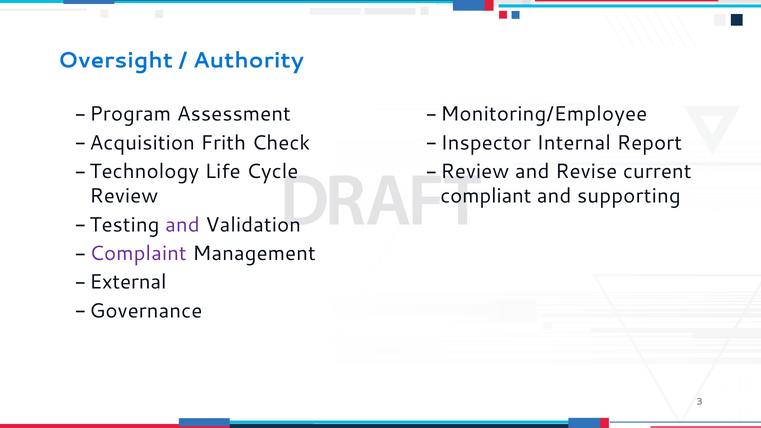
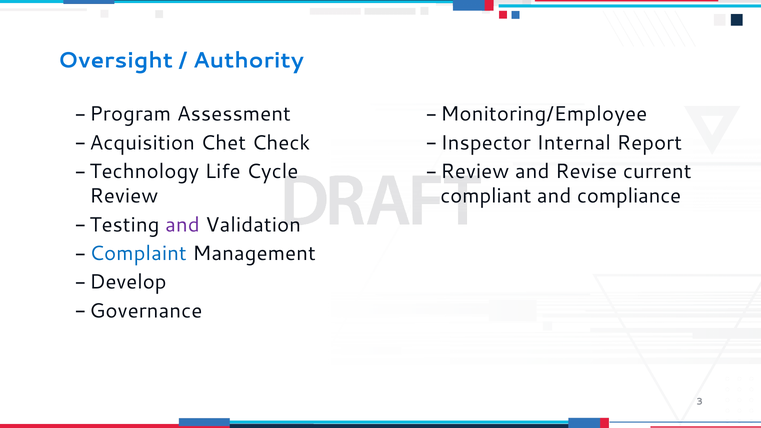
Frith: Frith -> Chet
supporting: supporting -> compliance
Complaint colour: purple -> blue
External: External -> Develop
